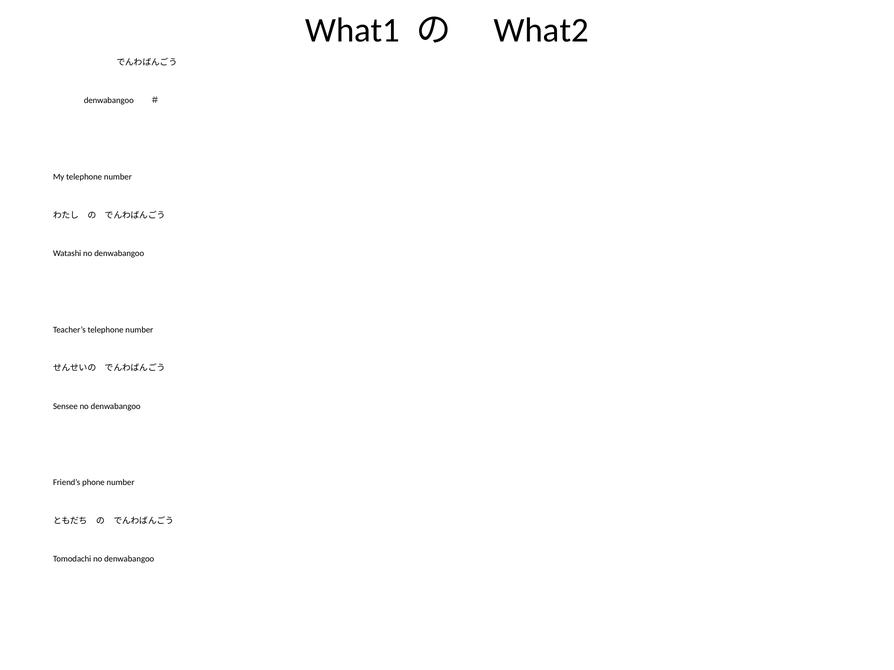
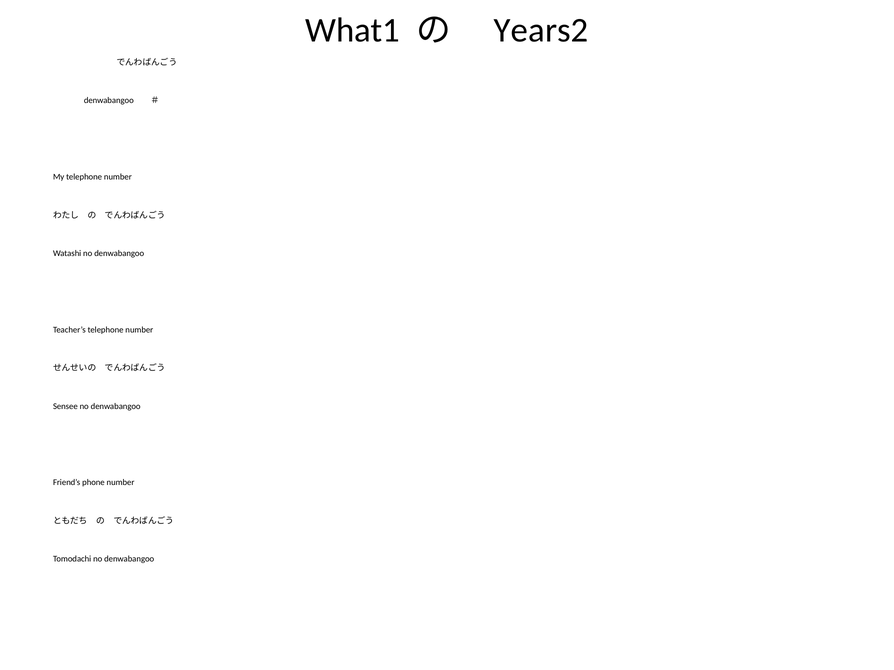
What2: What2 -> Years2
